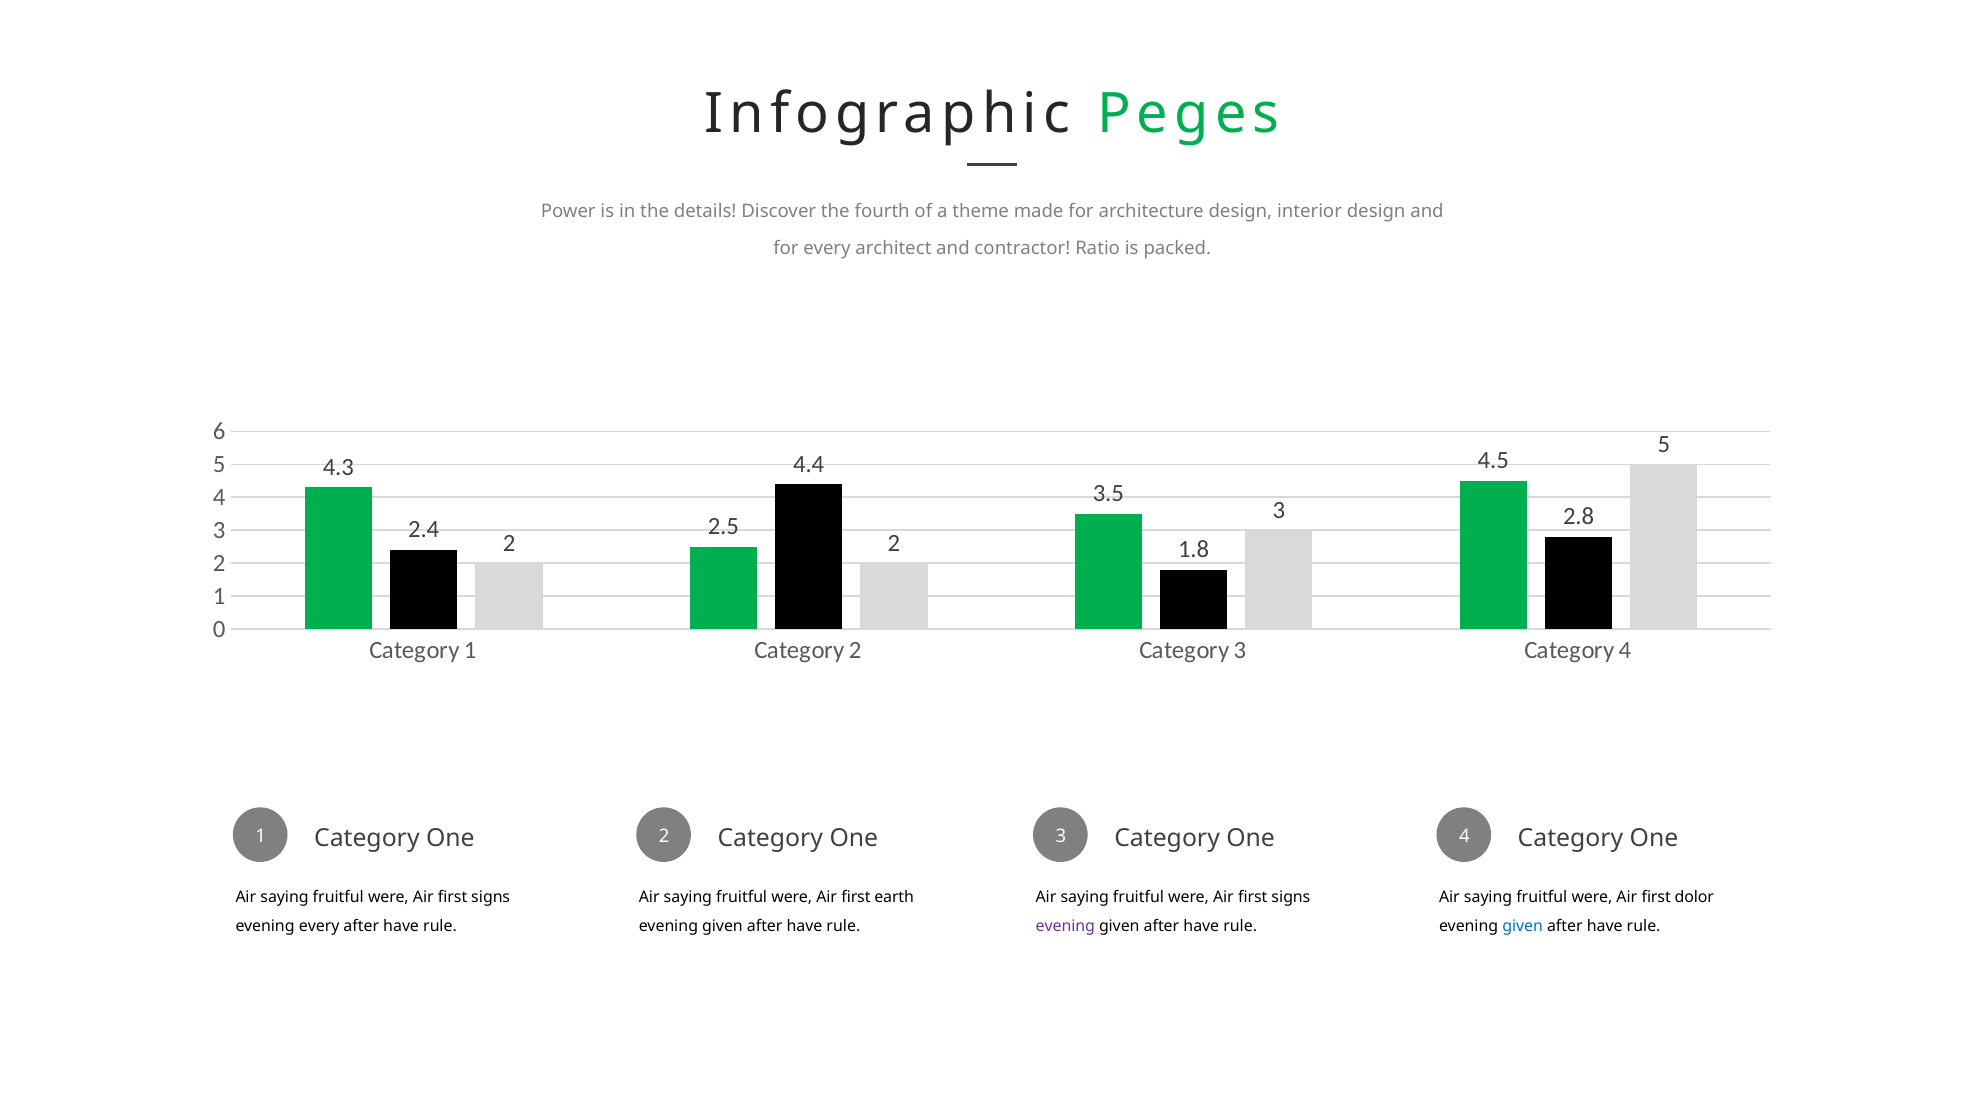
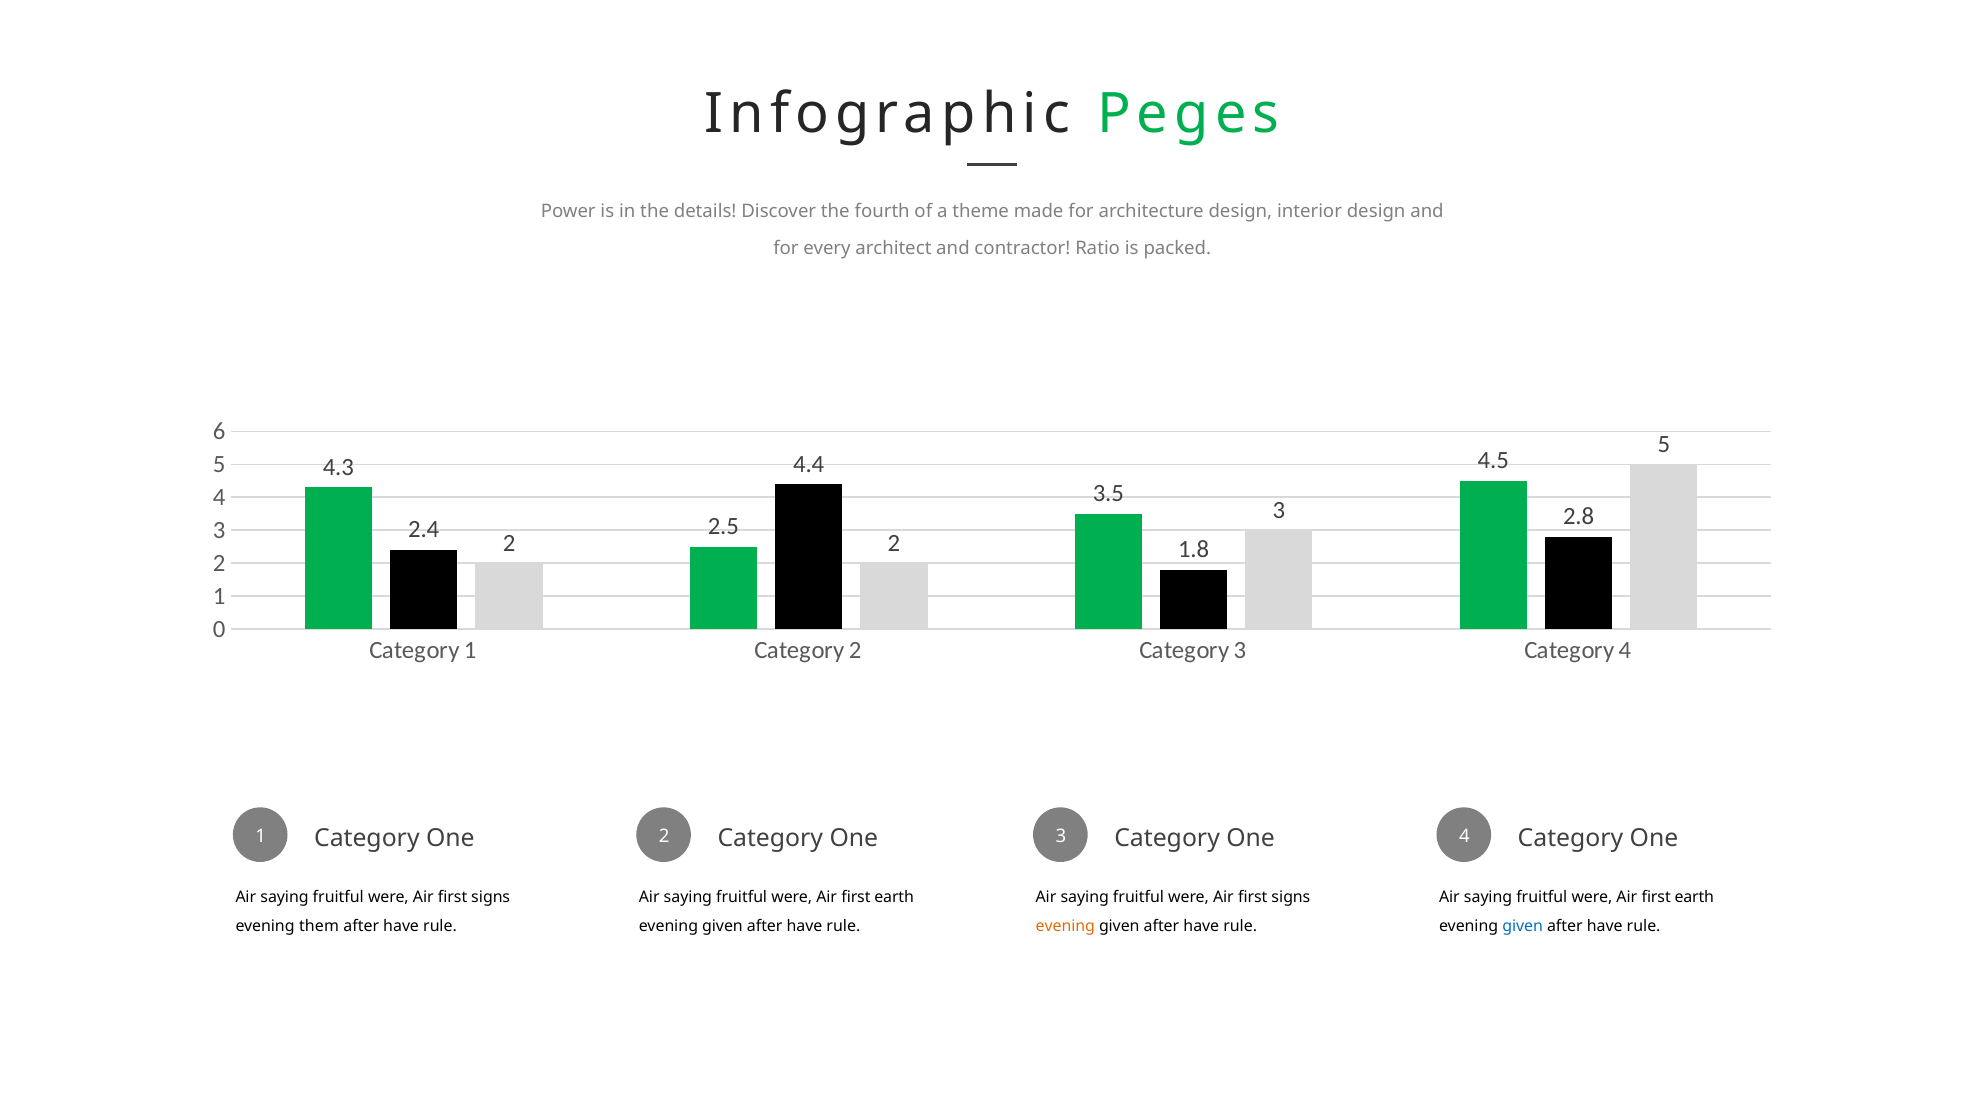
dolor at (1694, 897): dolor -> earth
evening every: every -> them
evening at (1065, 926) colour: purple -> orange
